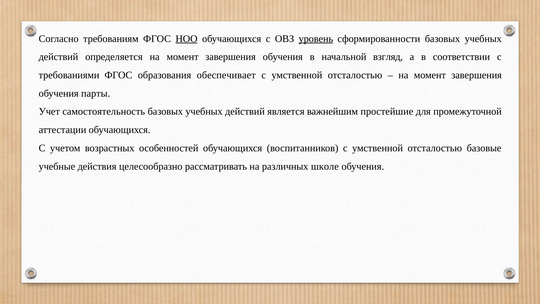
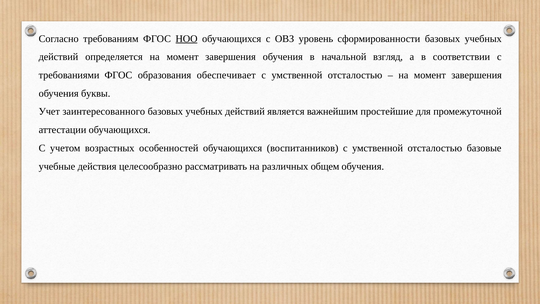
уровень underline: present -> none
парты: парты -> буквы
самостоятельность: самостоятельность -> заинтересованного
школе: школе -> общем
